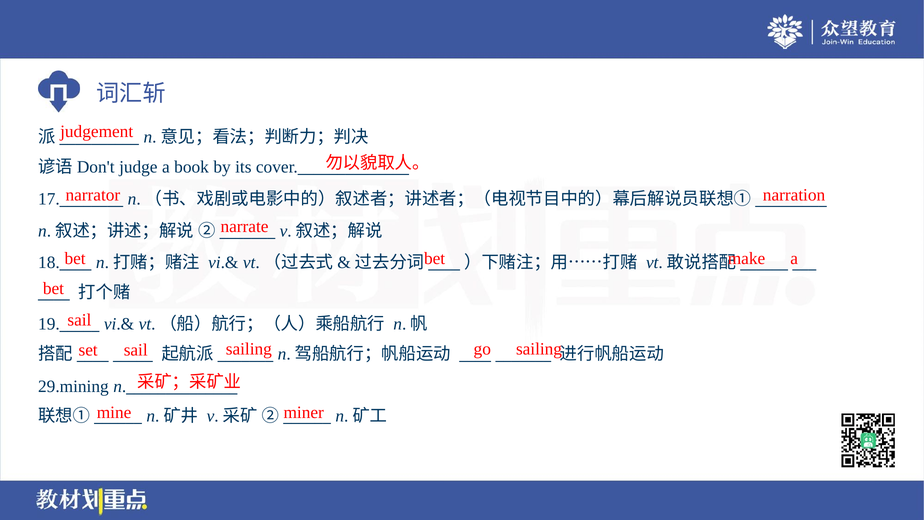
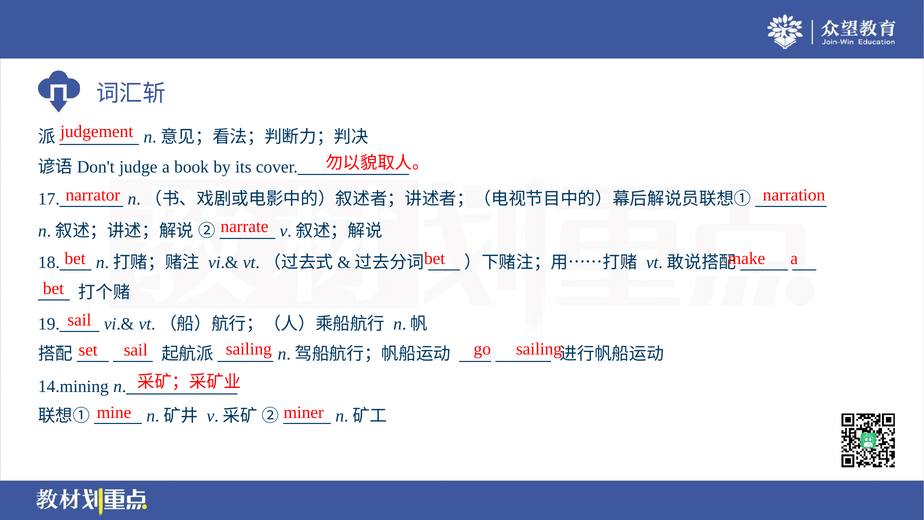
29.mining: 29.mining -> 14.mining
